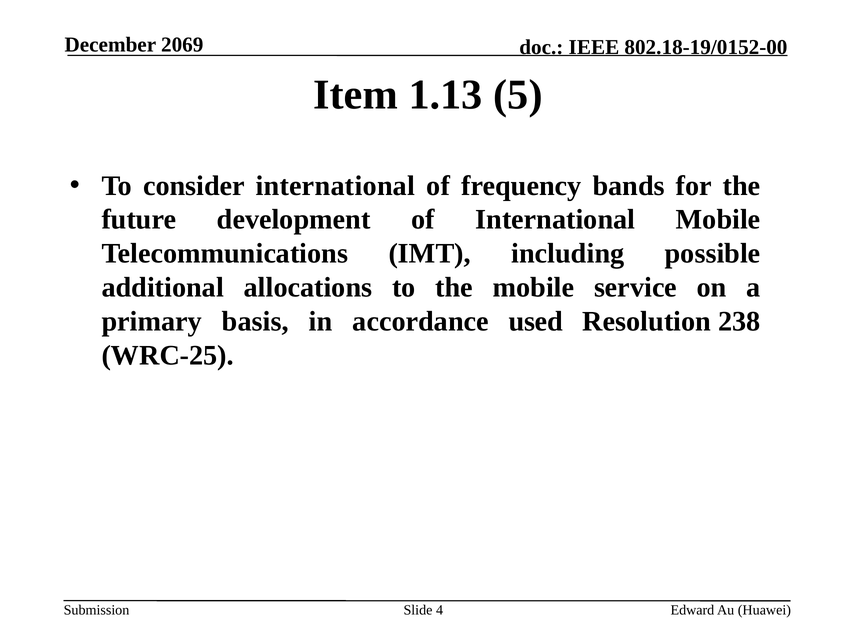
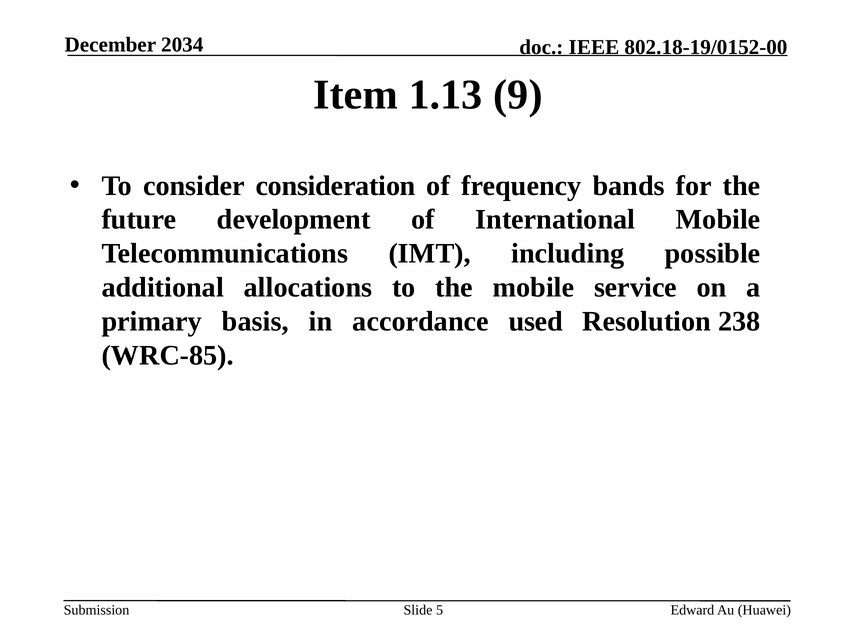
2069: 2069 -> 2034
5: 5 -> 9
consider international: international -> consideration
WRC‑25: WRC‑25 -> WRC‑85
4: 4 -> 5
